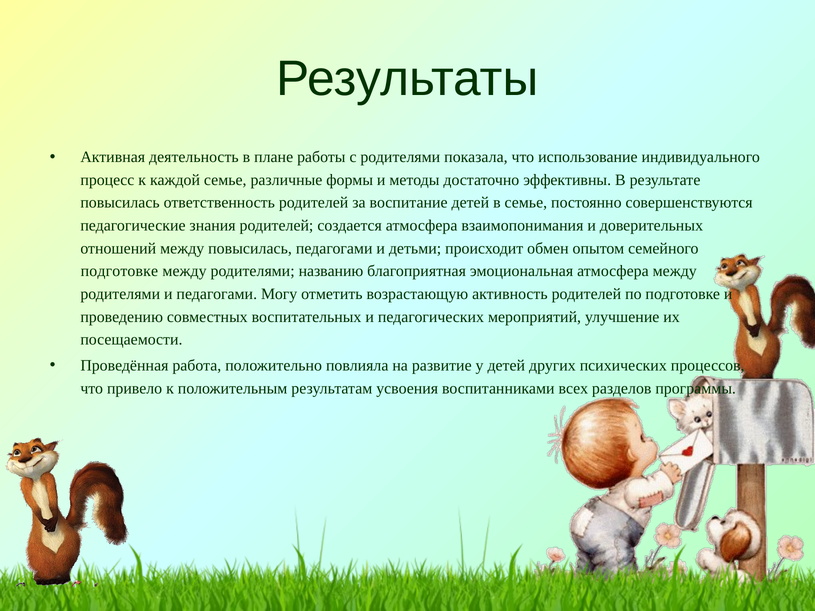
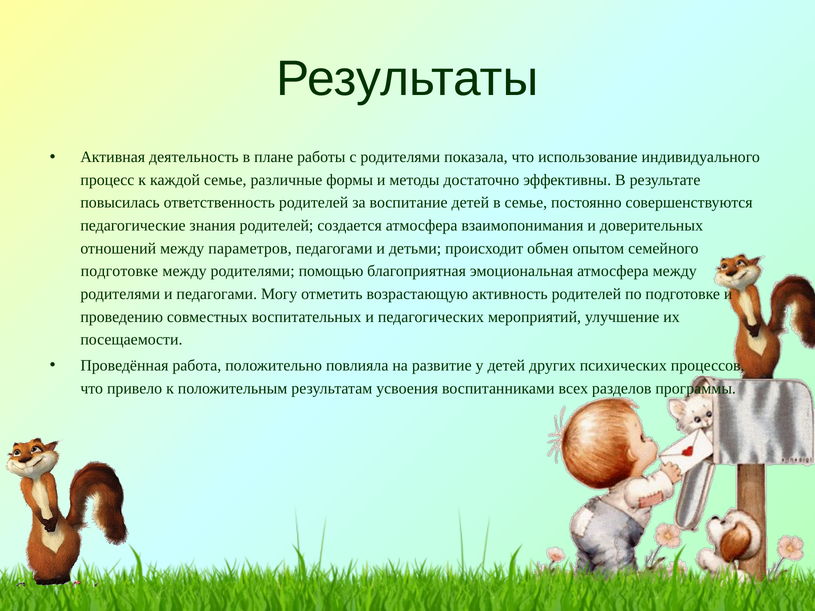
между повысилась: повысилась -> параметров
названию: названию -> помощью
